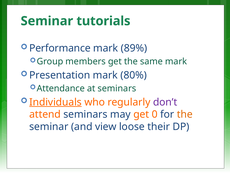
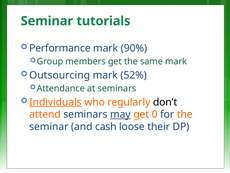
89%: 89% -> 90%
Presentation: Presentation -> Outsourcing
80%: 80% -> 52%
don’t colour: purple -> black
may underline: none -> present
view: view -> cash
